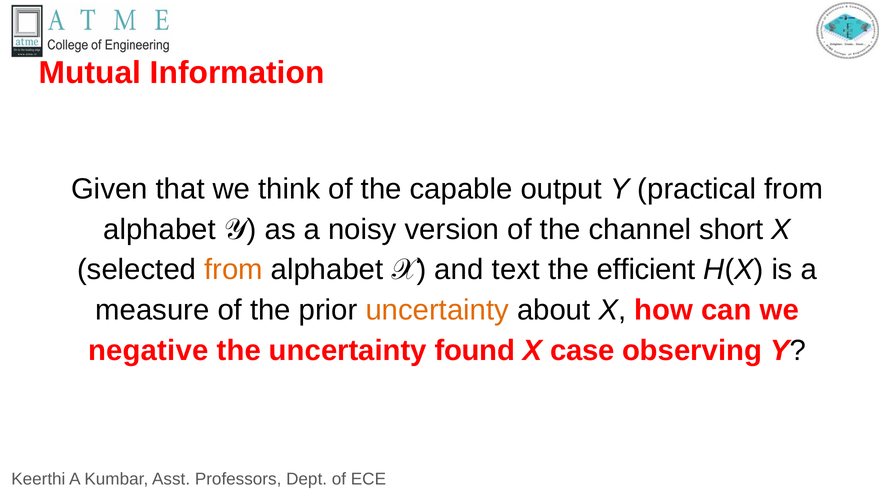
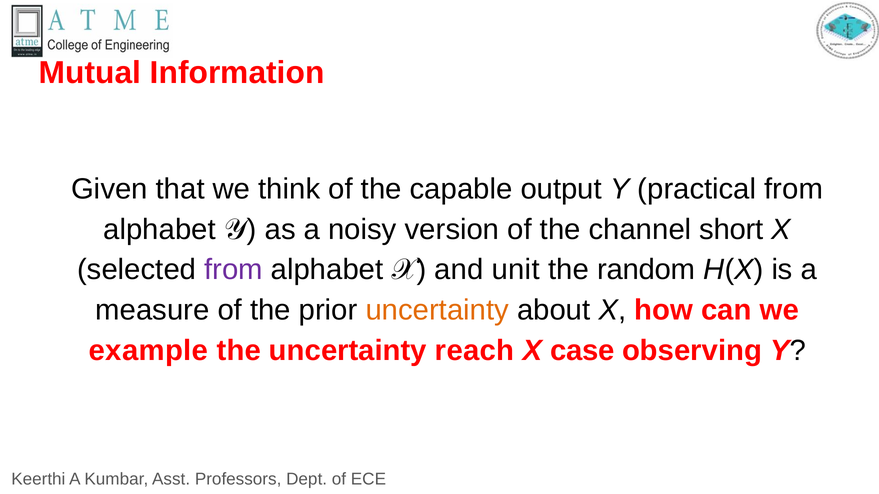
from at (233, 270) colour: orange -> purple
text: text -> unit
efficient: efficient -> random
negative: negative -> example
found: found -> reach
